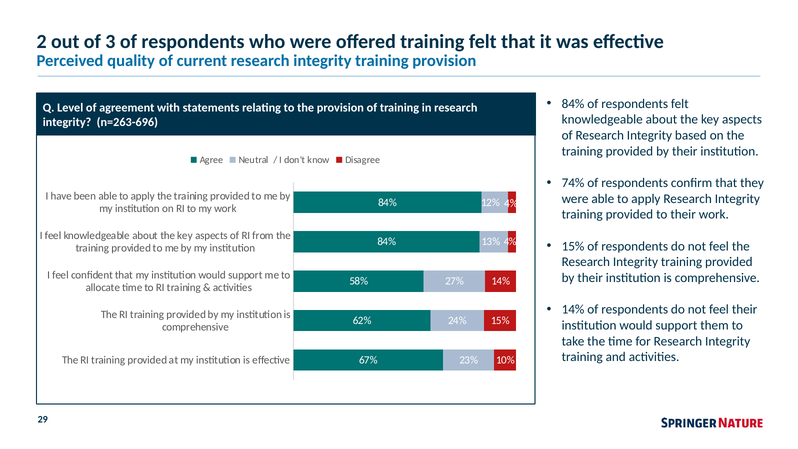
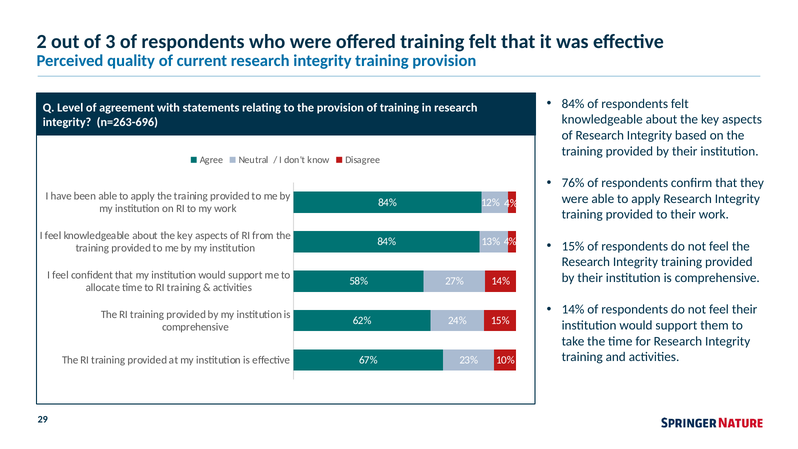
74%: 74% -> 76%
